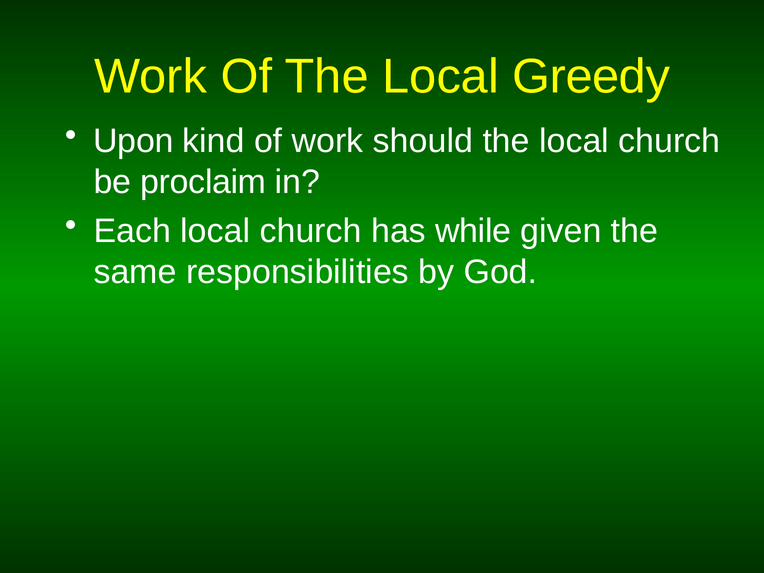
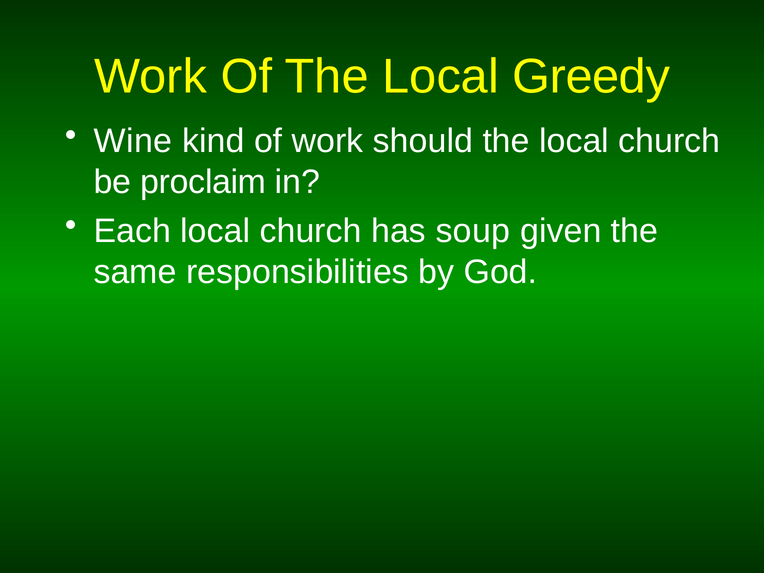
Upon: Upon -> Wine
while: while -> soup
